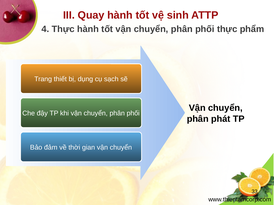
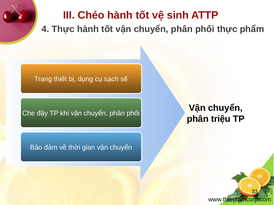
Quay: Quay -> Chéo
phát: phát -> triệu
